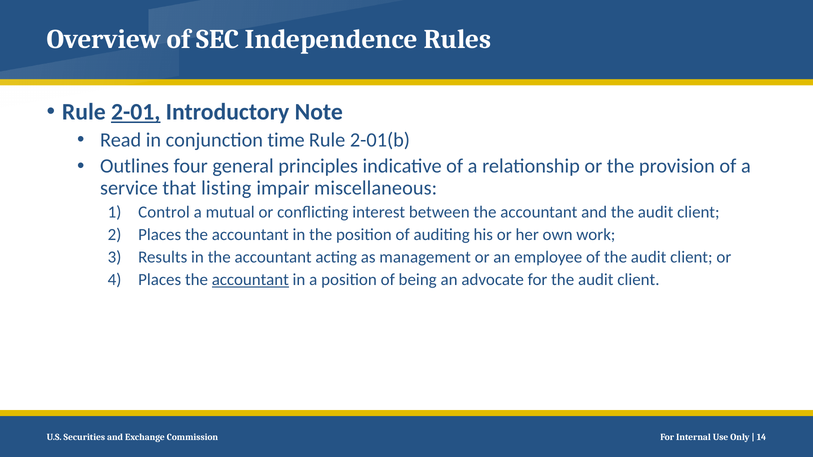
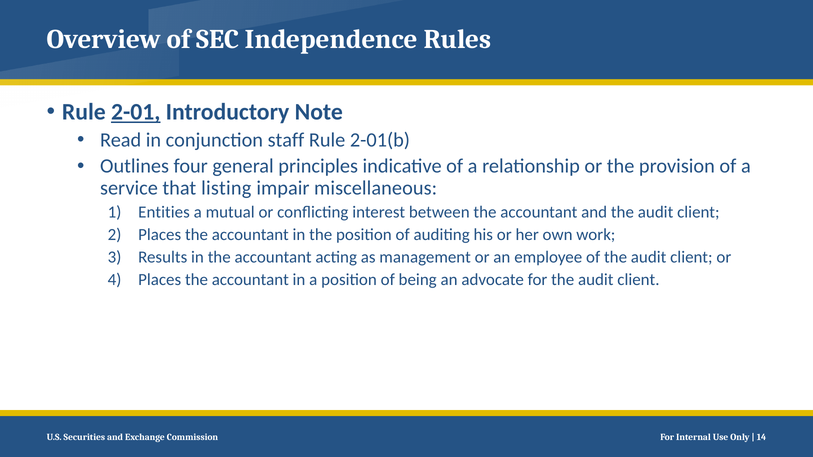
time: time -> staff
Control: Control -> Entities
accountant at (250, 280) underline: present -> none
